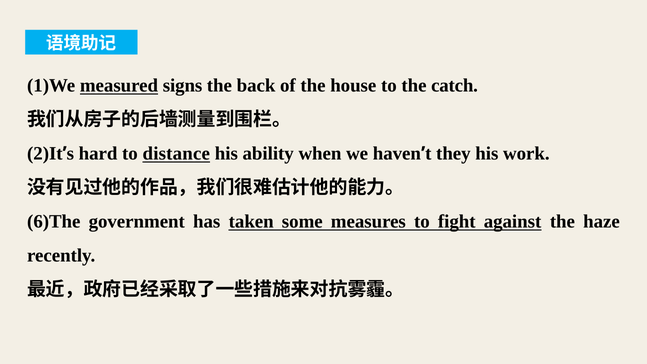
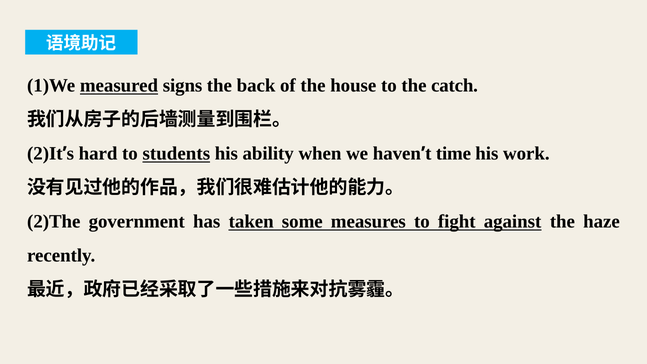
distance: distance -> students
they: they -> time
6)The: 6)The -> 2)The
